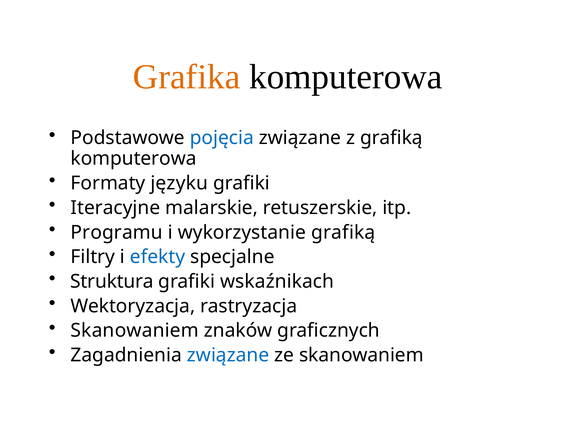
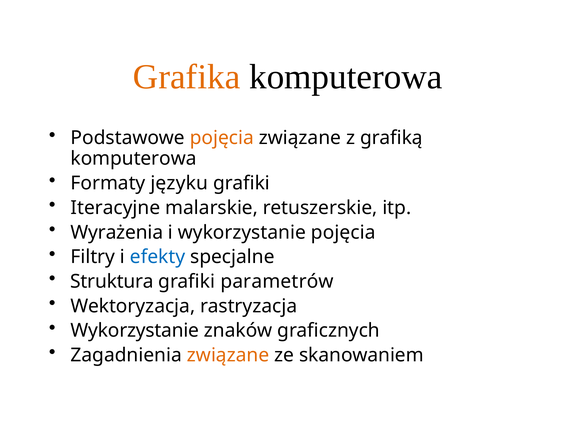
pojęcia at (222, 138) colour: blue -> orange
Programu: Programu -> Wyrażenia
wykorzystanie grafiką: grafiką -> pojęcia
wskaźnikach: wskaźnikach -> parametrów
Skanowaniem at (135, 331): Skanowaniem -> Wykorzystanie
związane at (228, 355) colour: blue -> orange
